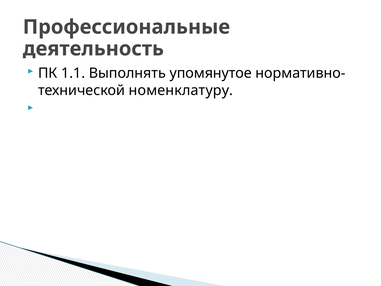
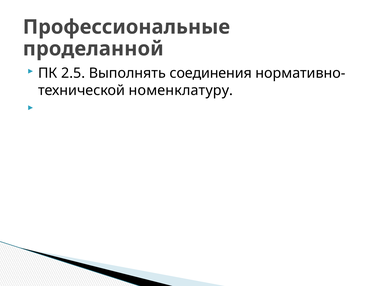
деятельность: деятельность -> проделанной
1.1: 1.1 -> 2.5
упомянутое: упомянутое -> соединения
